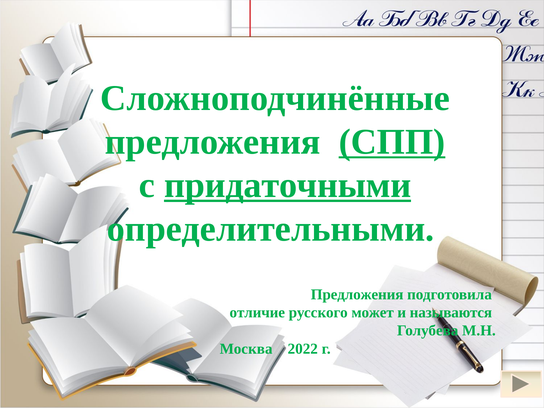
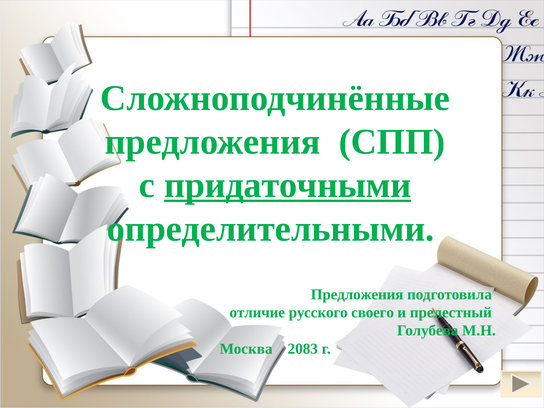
СПП underline: present -> none
может: может -> своего
называются: называются -> прелестный
2022: 2022 -> 2083
